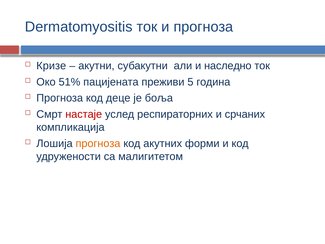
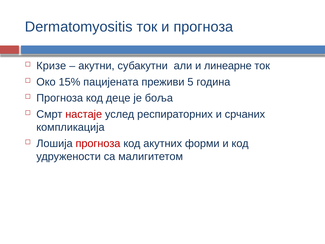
наследно: наследно -> линеарне
51%: 51% -> 15%
прогноза at (98, 143) colour: orange -> red
